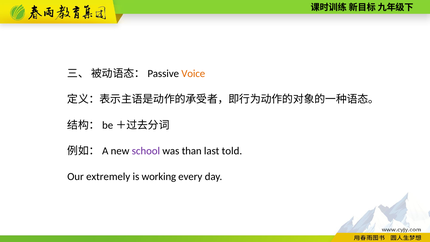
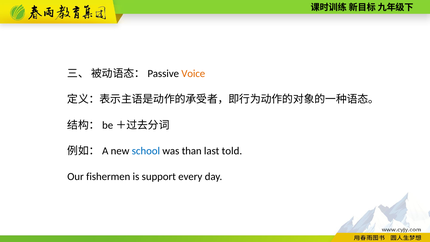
school colour: purple -> blue
extremely: extremely -> fishermen
working: working -> support
